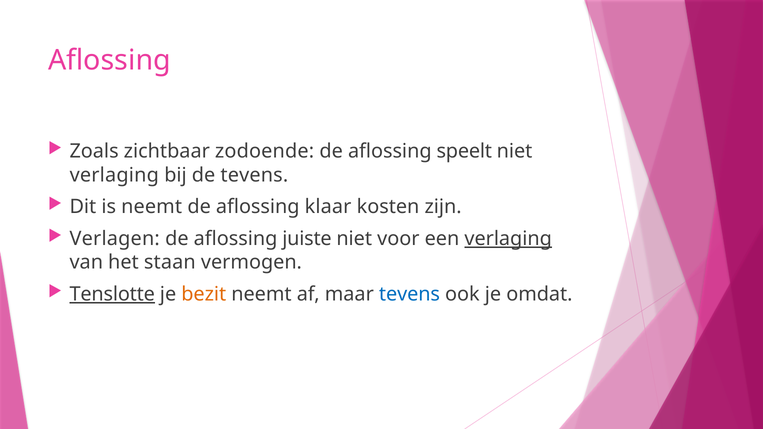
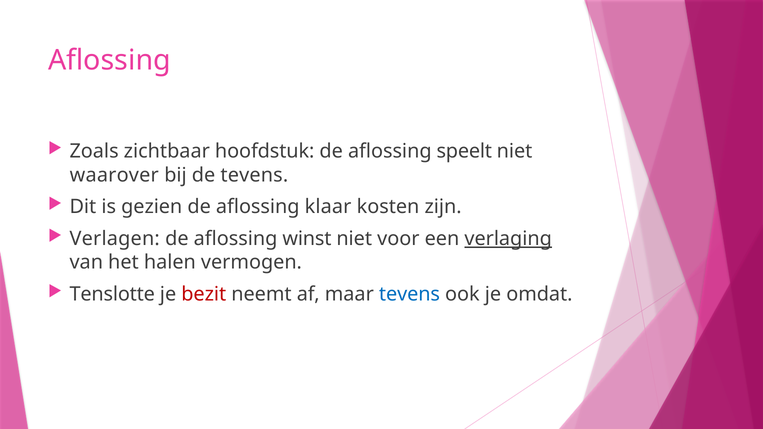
zodoende: zodoende -> hoofdstuk
verlaging at (114, 175): verlaging -> waarover
is neemt: neemt -> gezien
juiste: juiste -> winst
staan: staan -> halen
Tenslotte underline: present -> none
bezit colour: orange -> red
